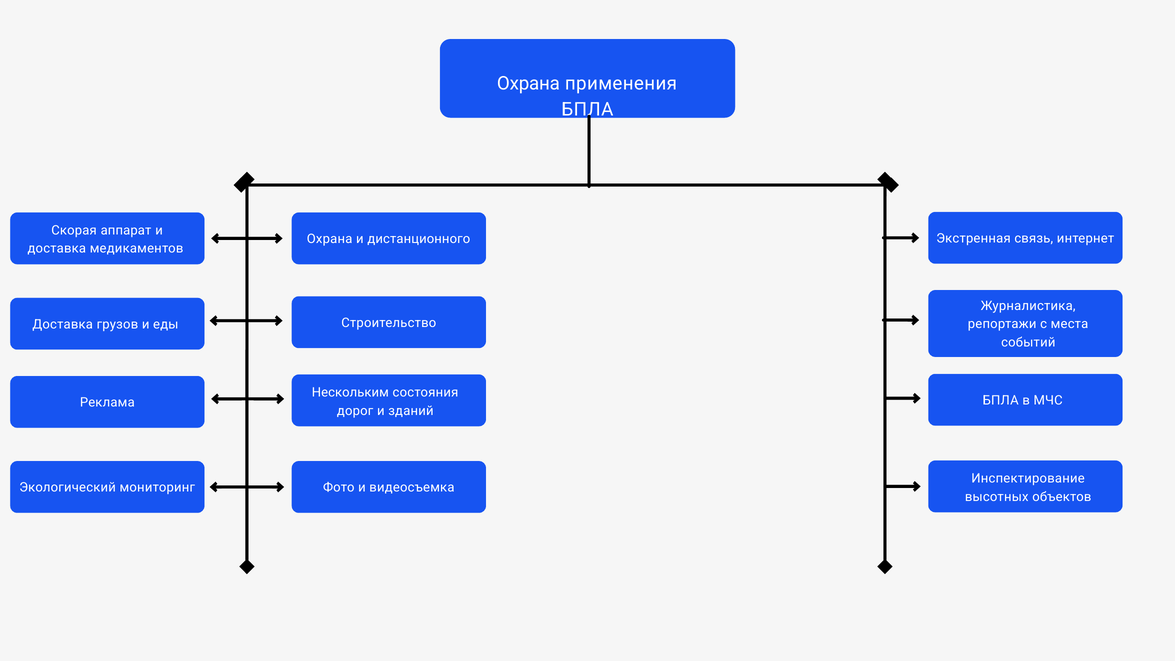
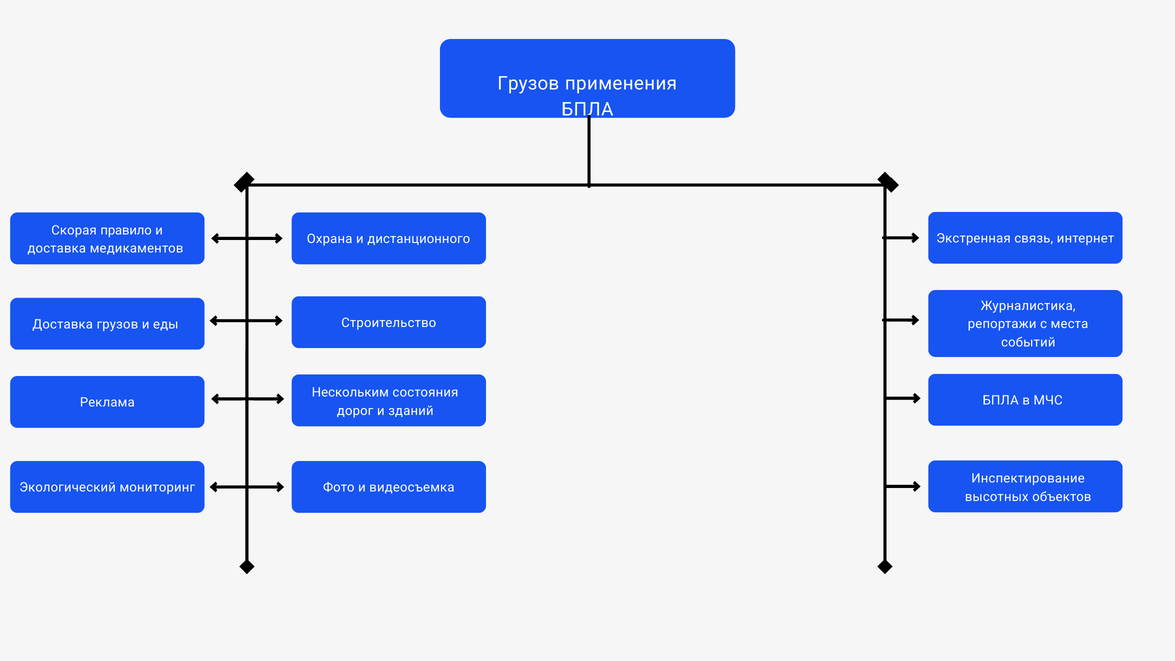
Охрана at (528, 83): Охрана -> Грузов
аппарат: аппарат -> правило
